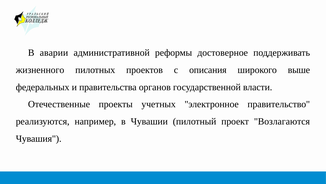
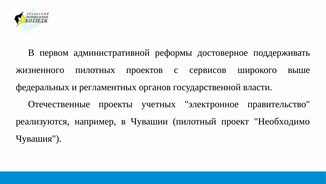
аварии: аварии -> первом
описания: описания -> сервисов
правительства: правительства -> регламентных
Возлагаются: Возлагаются -> Необходимо
